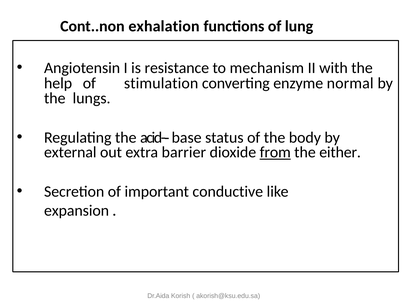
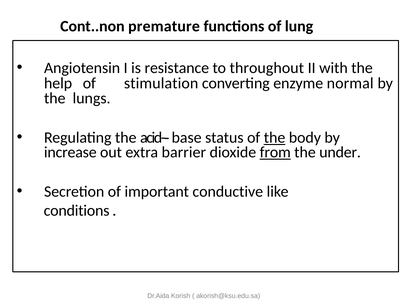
exhalation: exhalation -> premature
mechanism: mechanism -> throughout
the at (275, 138) underline: none -> present
external: external -> increase
either: either -> under
expansion: expansion -> conditions
